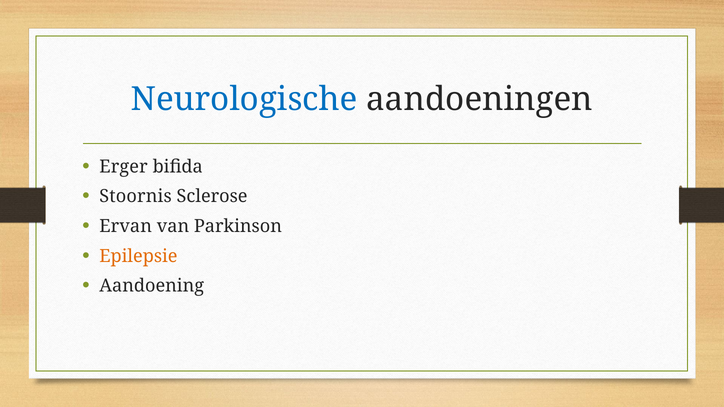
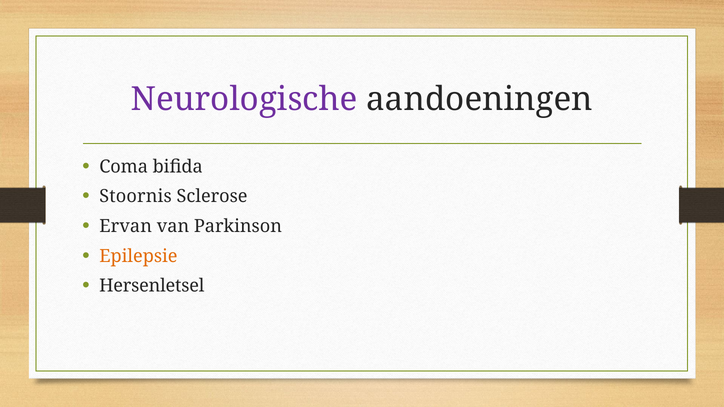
Neurologische colour: blue -> purple
Erger: Erger -> Coma
Aandoening: Aandoening -> Hersenletsel
